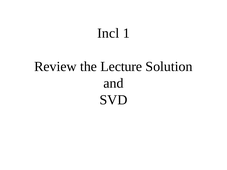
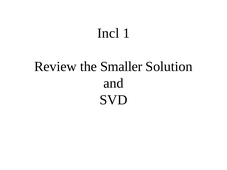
Lecture: Lecture -> Smaller
